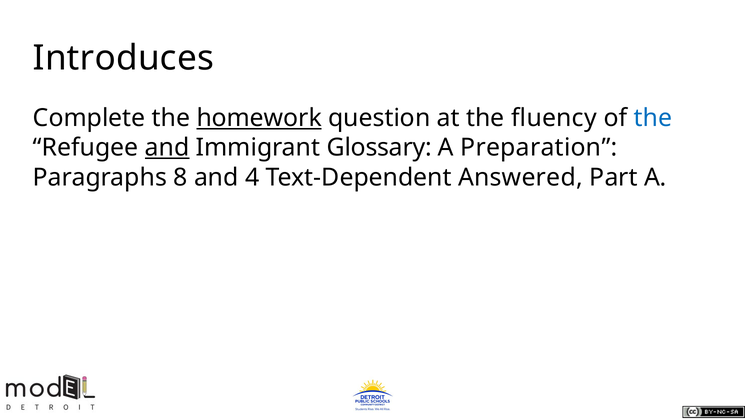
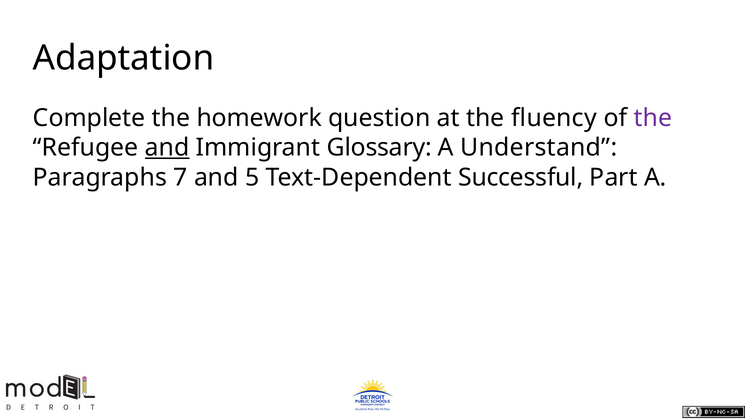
Introduces: Introduces -> Adaptation
homework underline: present -> none
the at (653, 118) colour: blue -> purple
Preparation: Preparation -> Understand
8: 8 -> 7
4: 4 -> 5
Answered: Answered -> Successful
